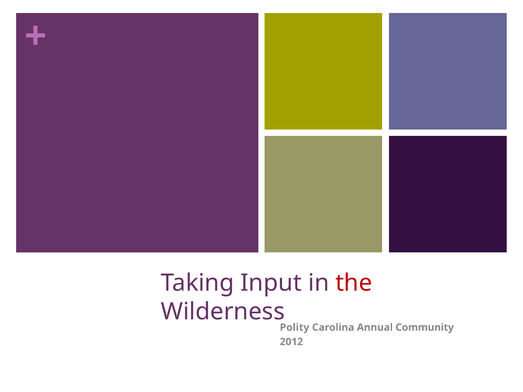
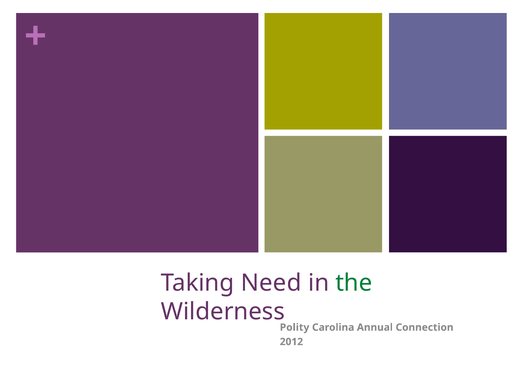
Input: Input -> Need
the colour: red -> green
Community: Community -> Connection
